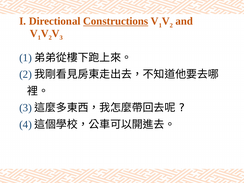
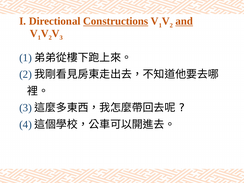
and underline: none -> present
